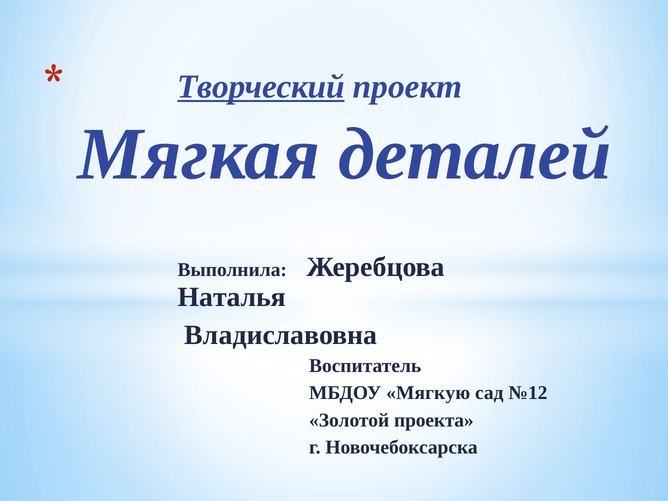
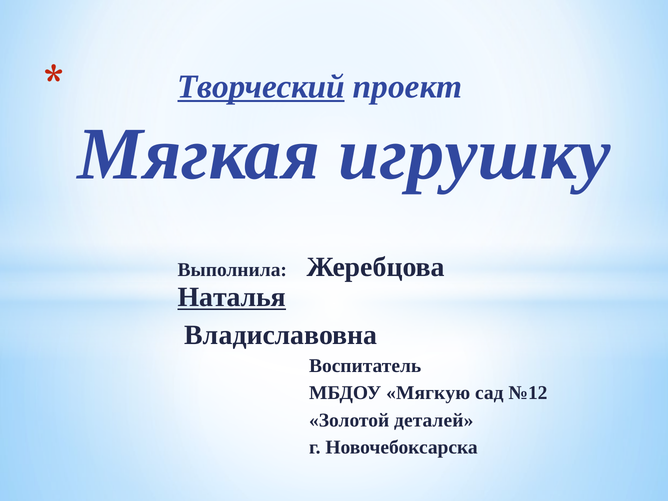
деталей: деталей -> игрушку
Наталья underline: none -> present
проекта: проекта -> деталей
